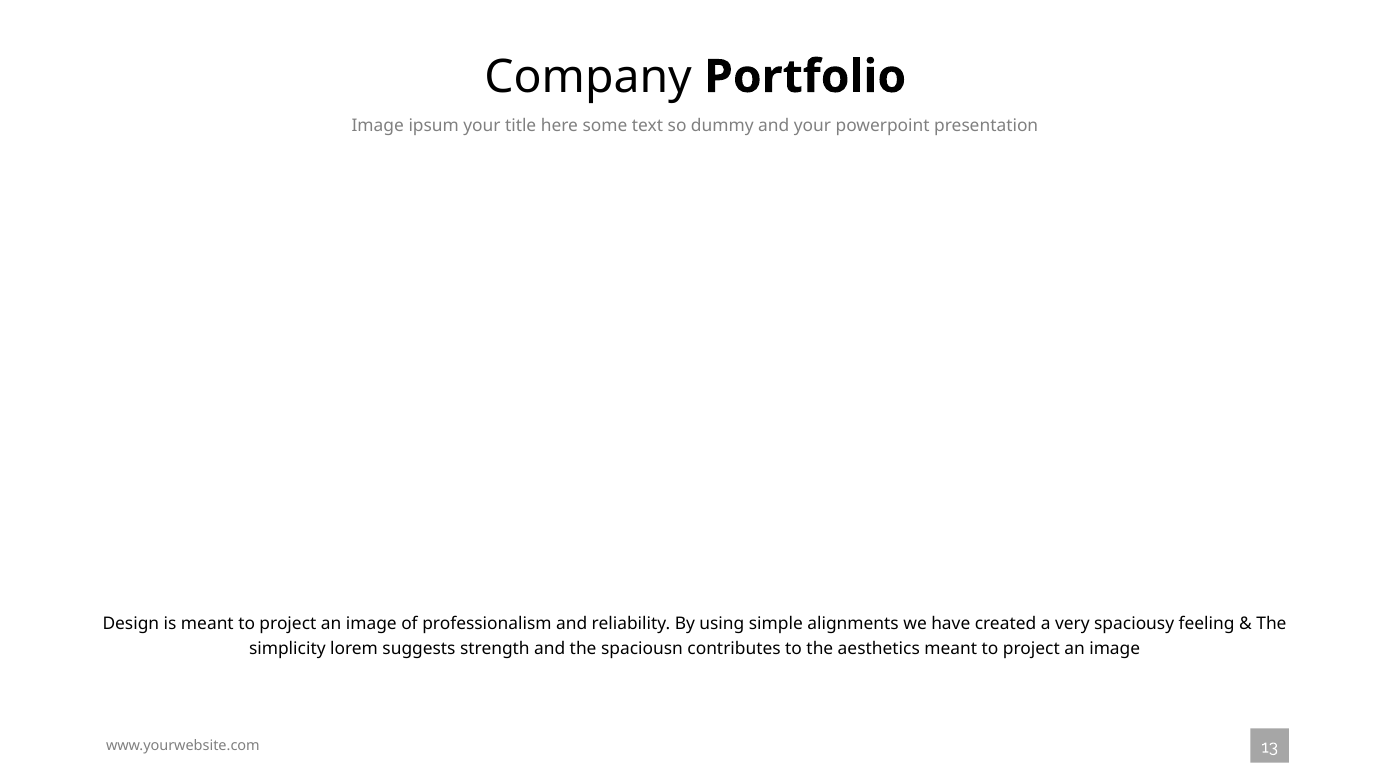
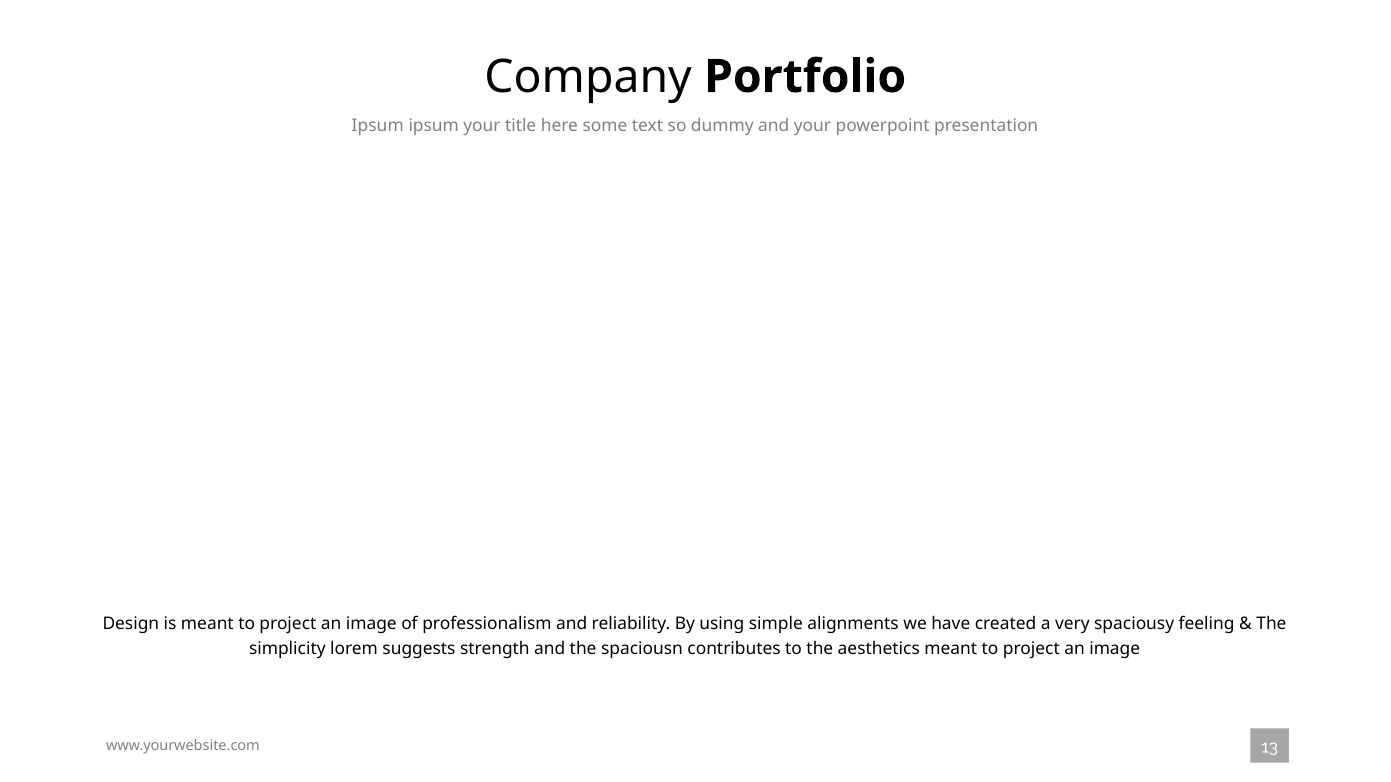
Image at (378, 126): Image -> Ipsum
